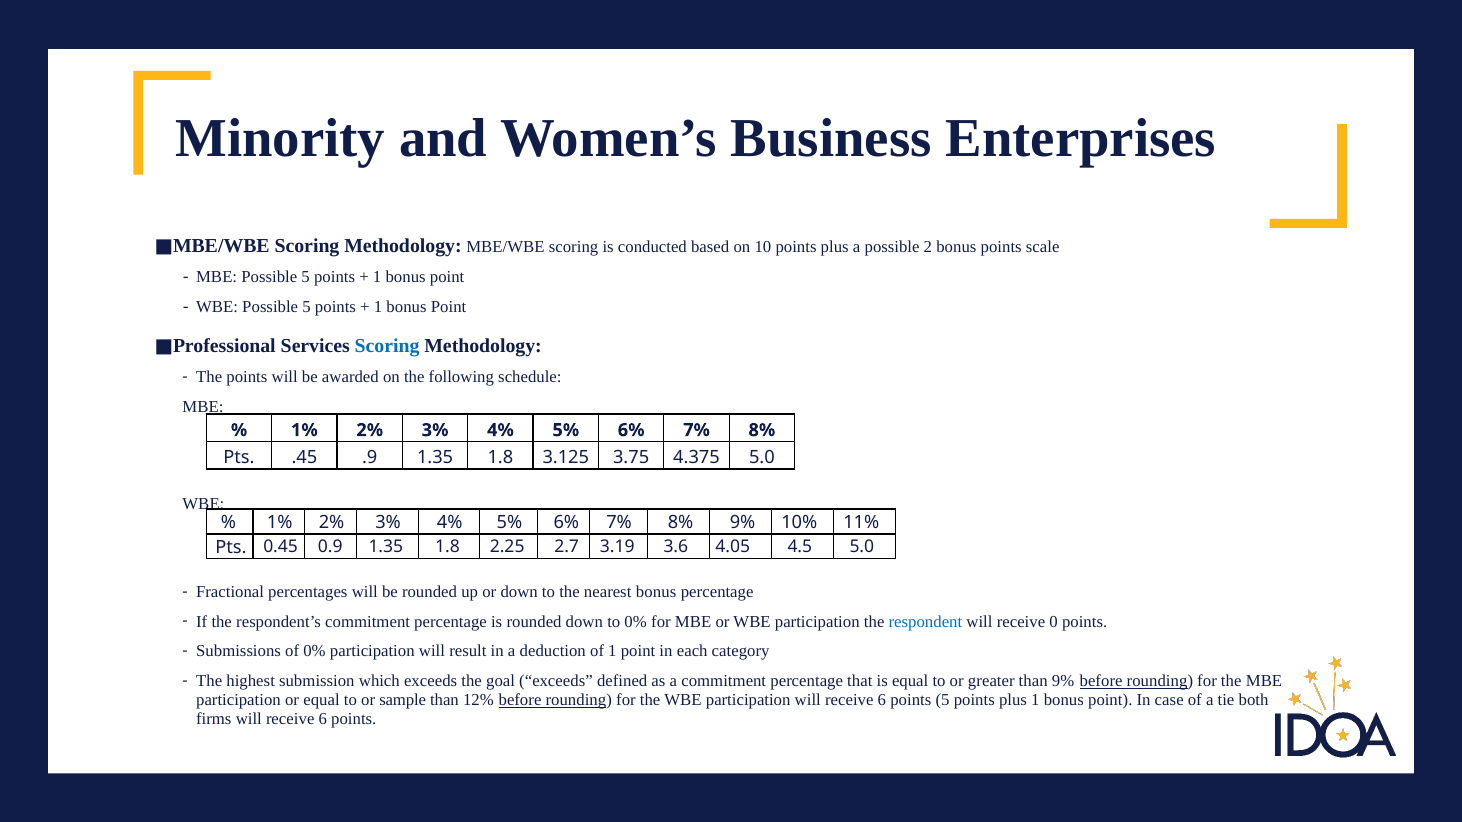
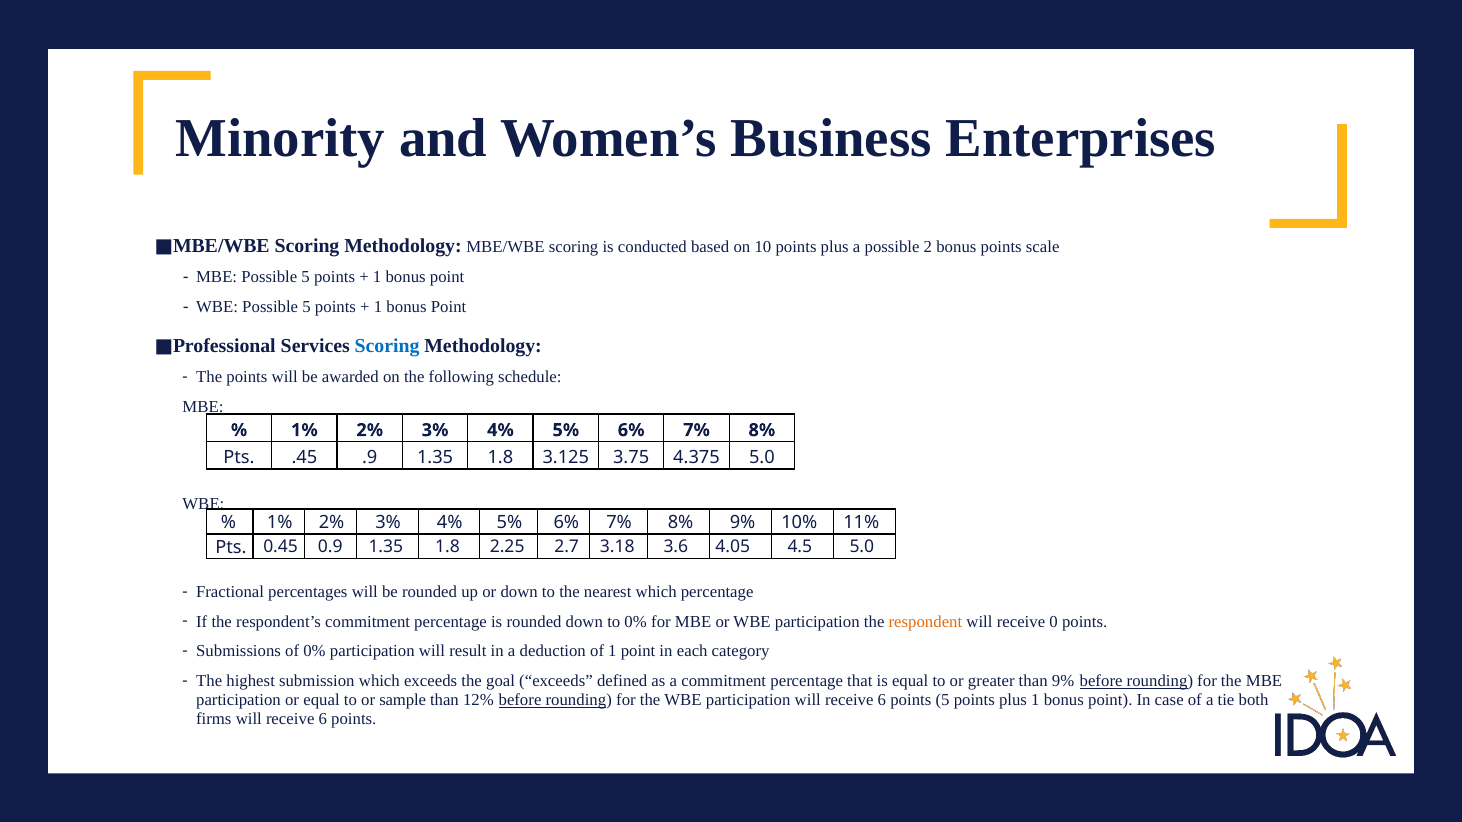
3.19: 3.19 -> 3.18
nearest bonus: bonus -> which
respondent colour: blue -> orange
